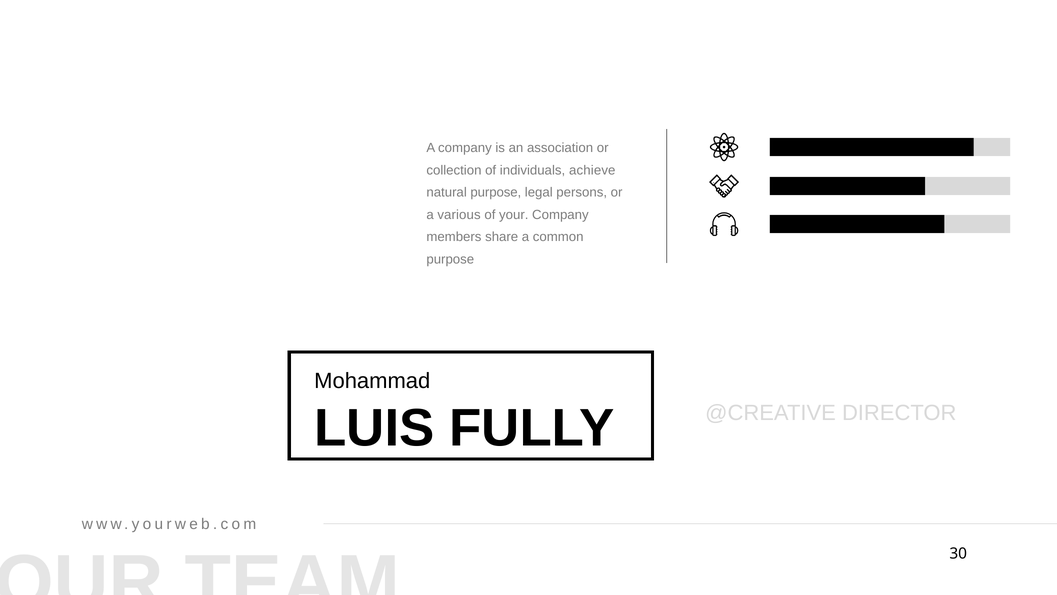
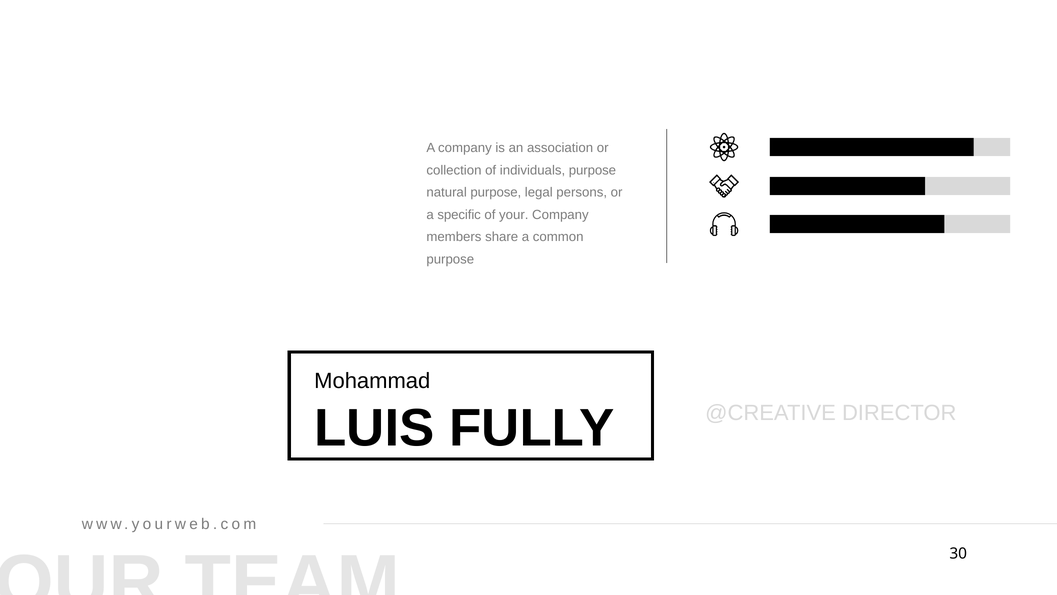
individuals achieve: achieve -> purpose
various: various -> specific
